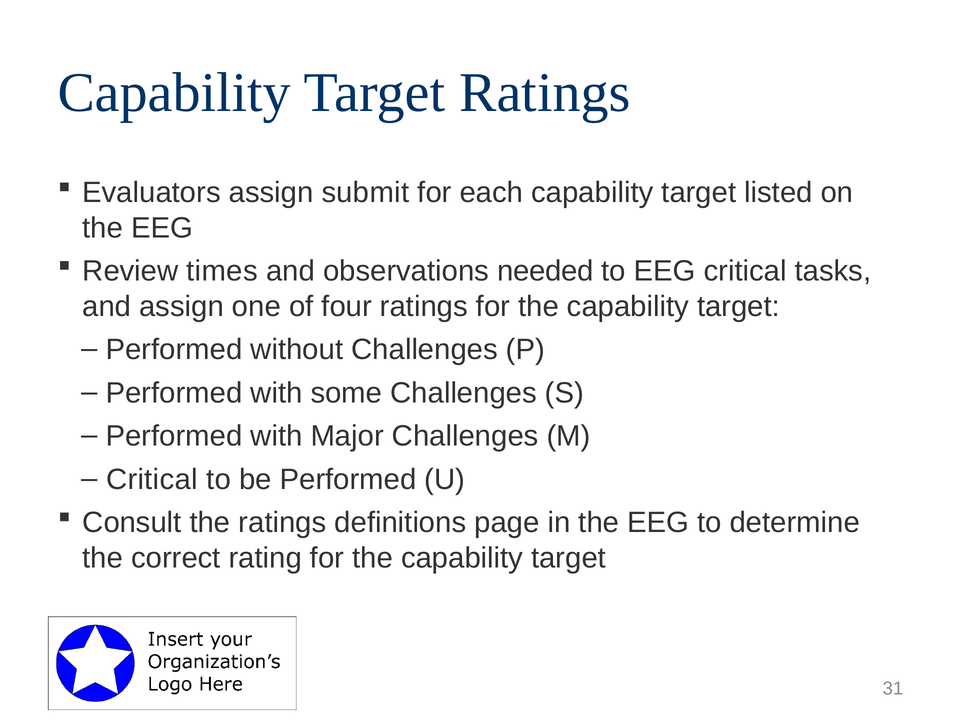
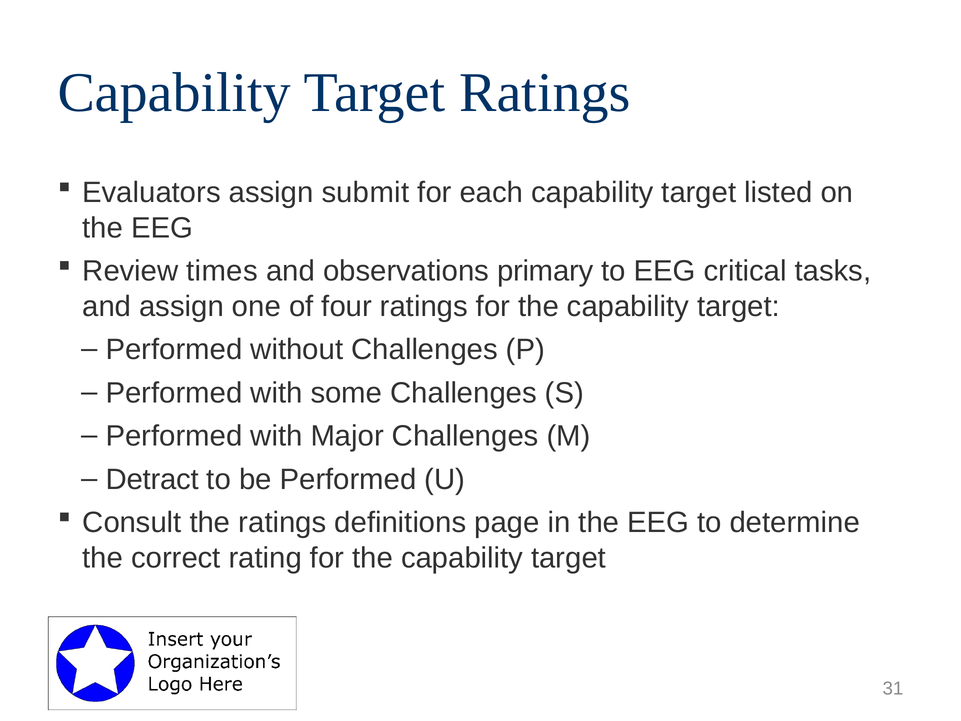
needed: needed -> primary
Critical at (152, 479): Critical -> Detract
